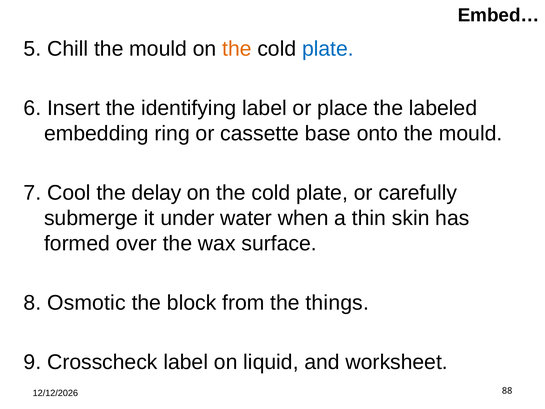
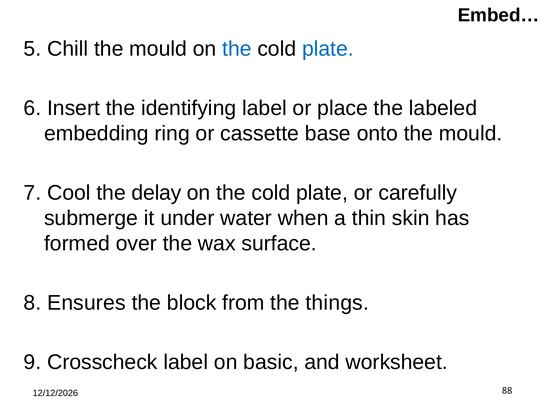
the at (237, 49) colour: orange -> blue
Osmotic: Osmotic -> Ensures
liquid: liquid -> basic
